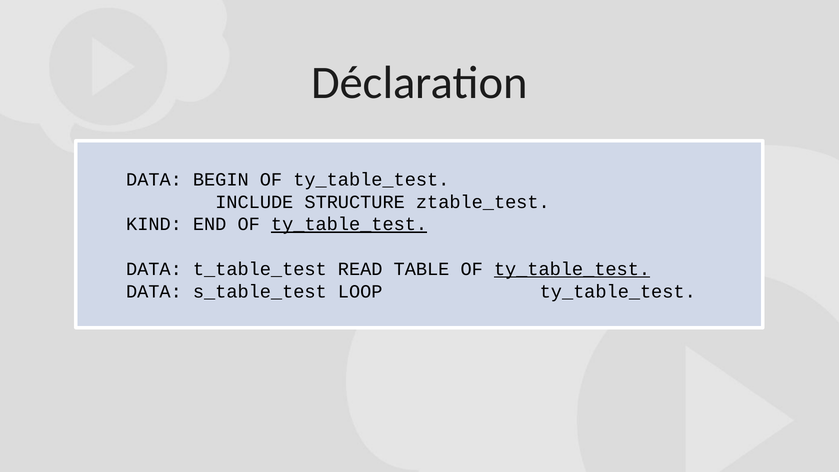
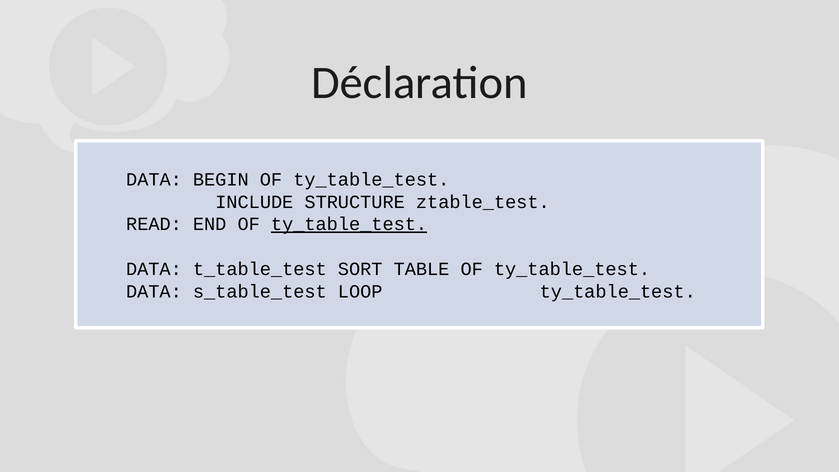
KIND: KIND -> READ
READ: READ -> SORT
ty_table_test at (572, 269) underline: present -> none
